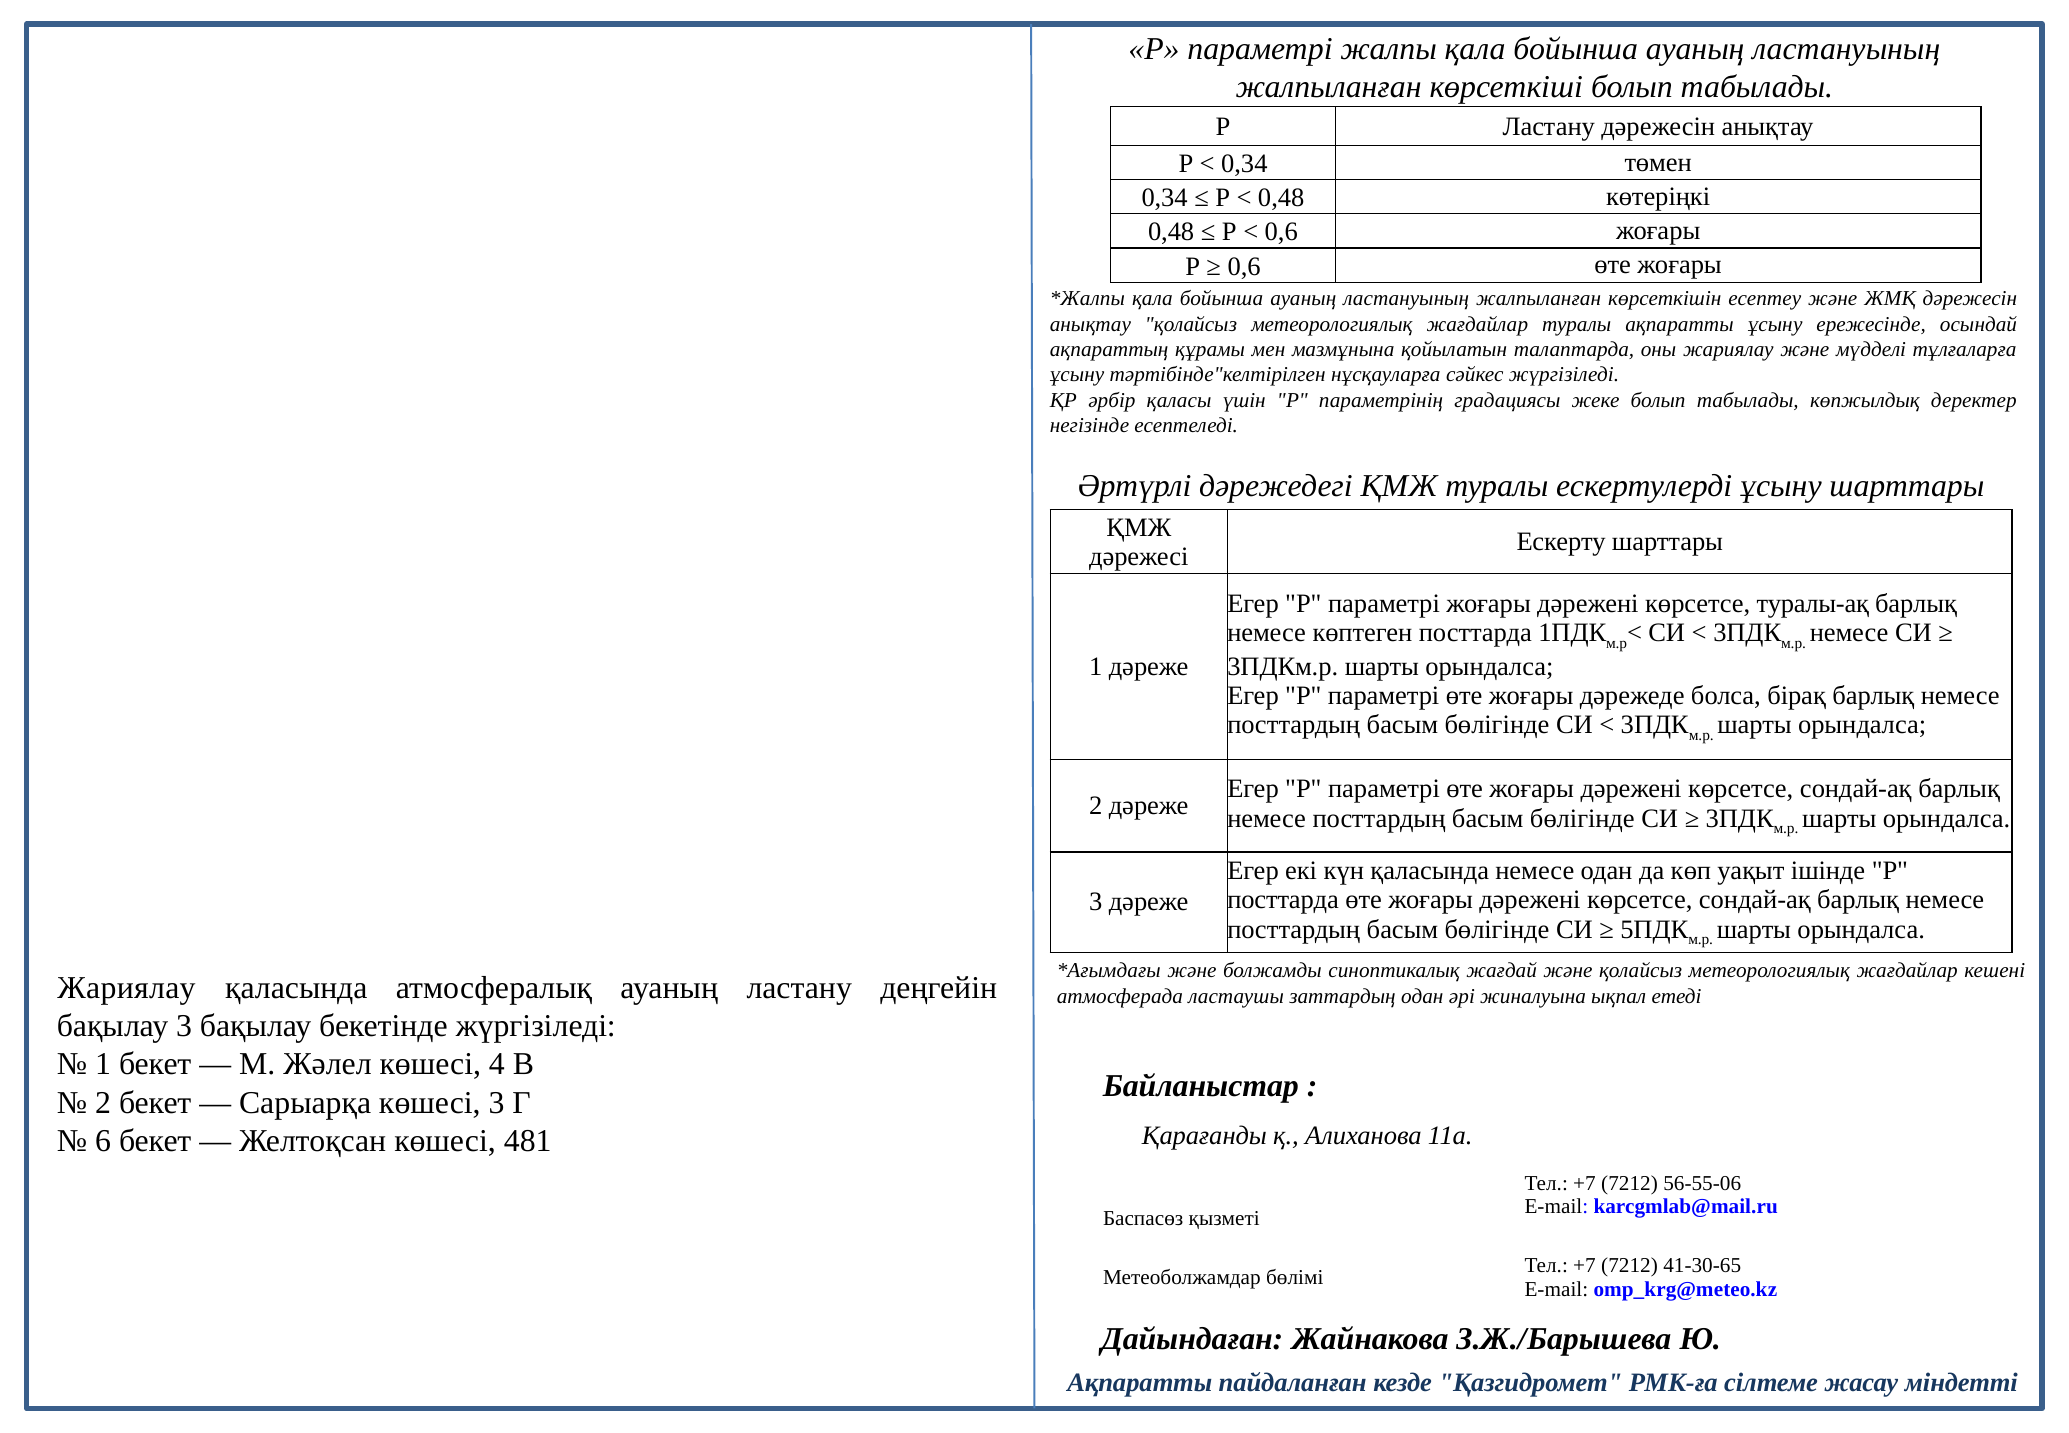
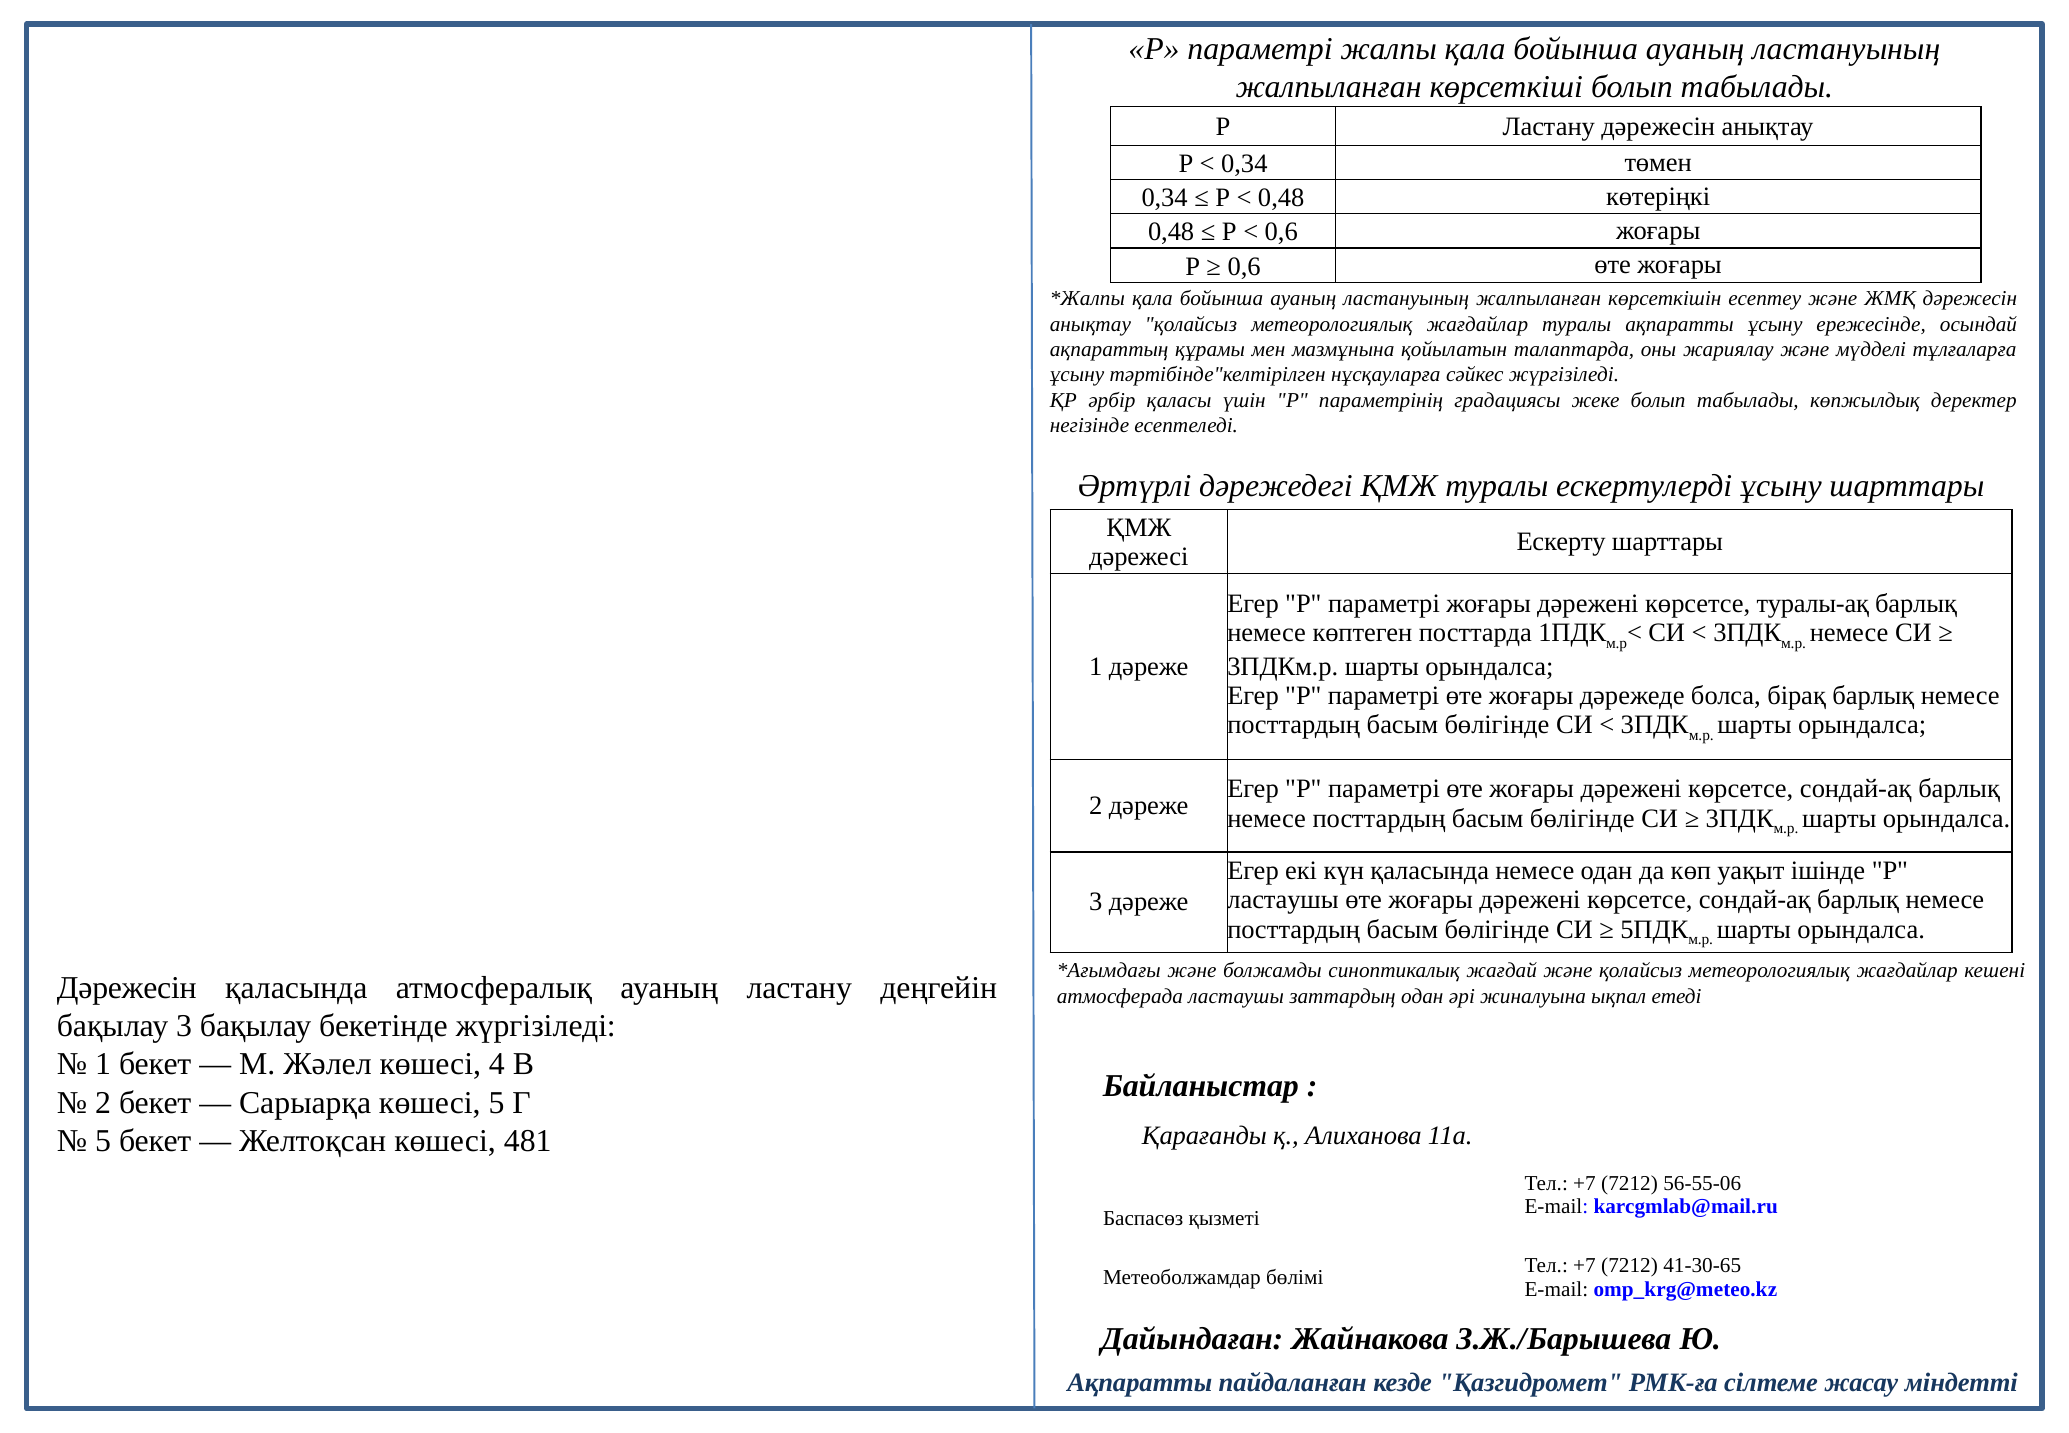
посттарда at (1283, 900): посттарда -> ластаушы
Жариялау at (127, 987): Жариялау -> Дәрежесін
көшесі 3: 3 -> 5
6 at (103, 1140): 6 -> 5
